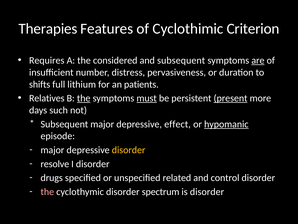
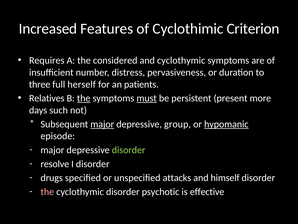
Therapies: Therapies -> Increased
and subsequent: subsequent -> cyclothymic
are underline: present -> none
shifts: shifts -> three
lithium: lithium -> herself
present underline: present -> none
major at (102, 124) underline: none -> present
effect: effect -> group
disorder at (129, 150) colour: yellow -> light green
related: related -> attacks
control: control -> himself
spectrum: spectrum -> psychotic
is disorder: disorder -> effective
